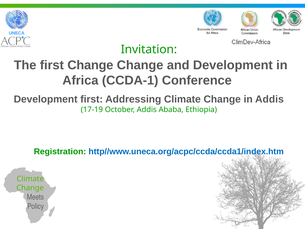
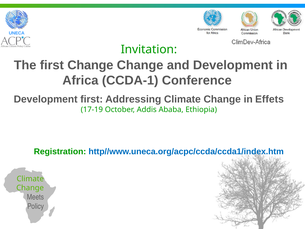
in Addis: Addis -> Effets
